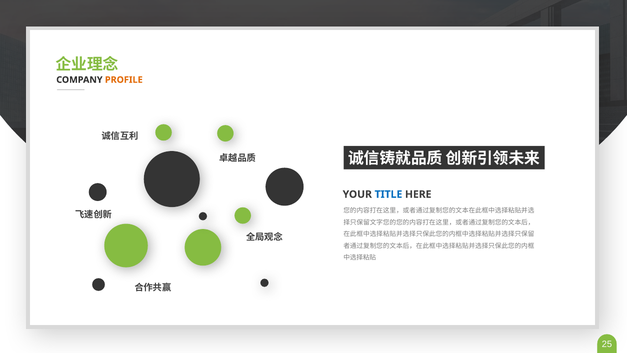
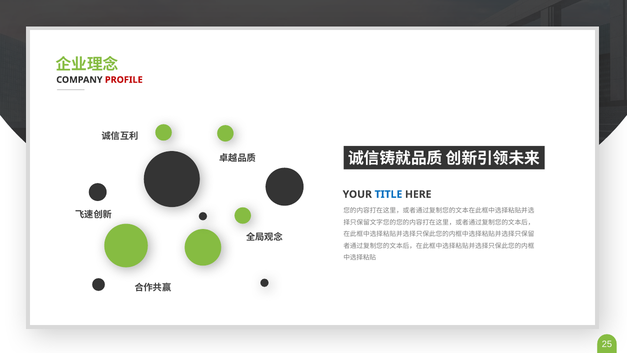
PROFILE colour: orange -> red
